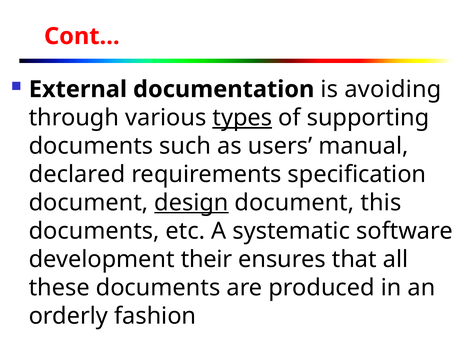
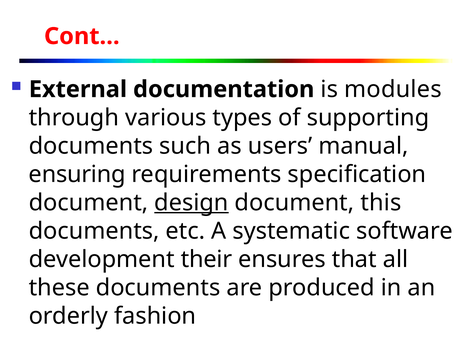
avoiding: avoiding -> modules
types underline: present -> none
declared: declared -> ensuring
